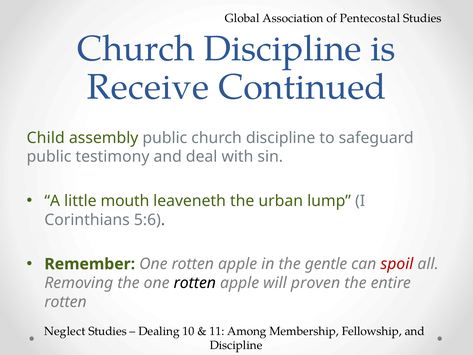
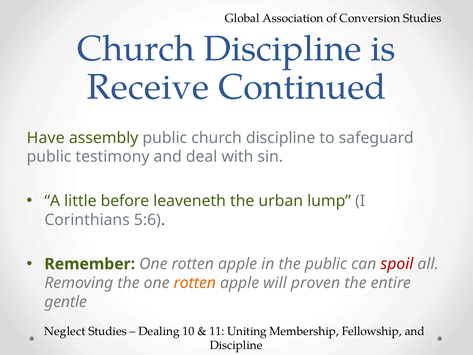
Pentecostal: Pentecostal -> Conversion
Child: Child -> Have
mouth: mouth -> before
the gentle: gentle -> public
rotten at (195, 283) colour: black -> orange
rotten at (66, 302): rotten -> gentle
Among: Among -> Uniting
